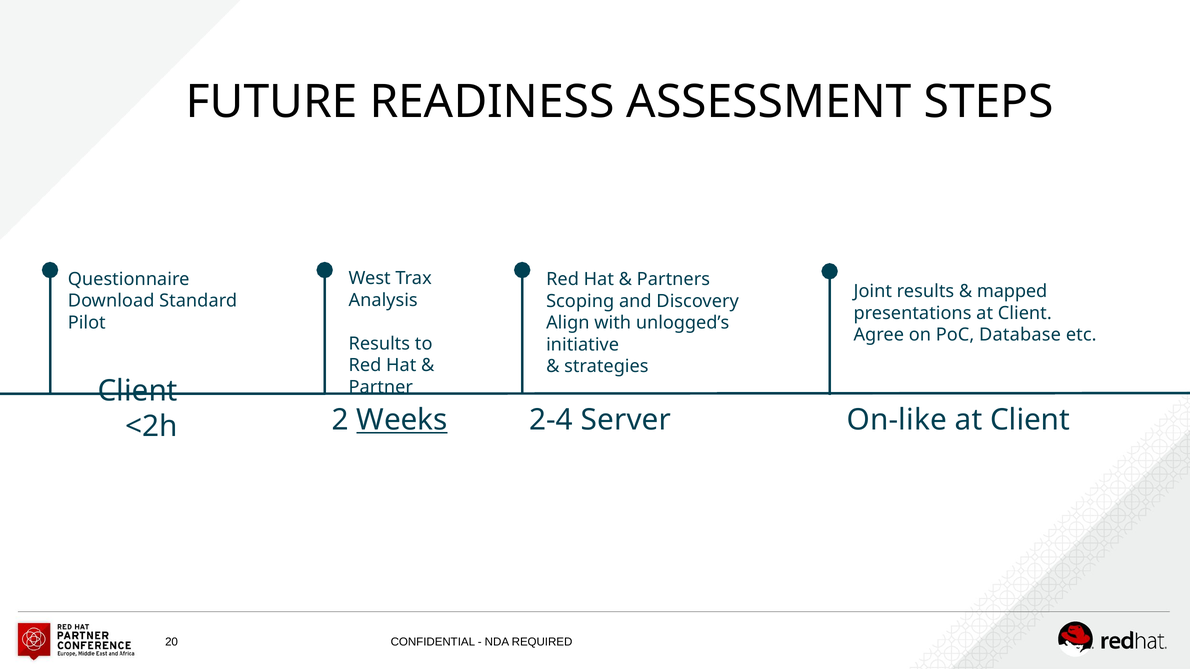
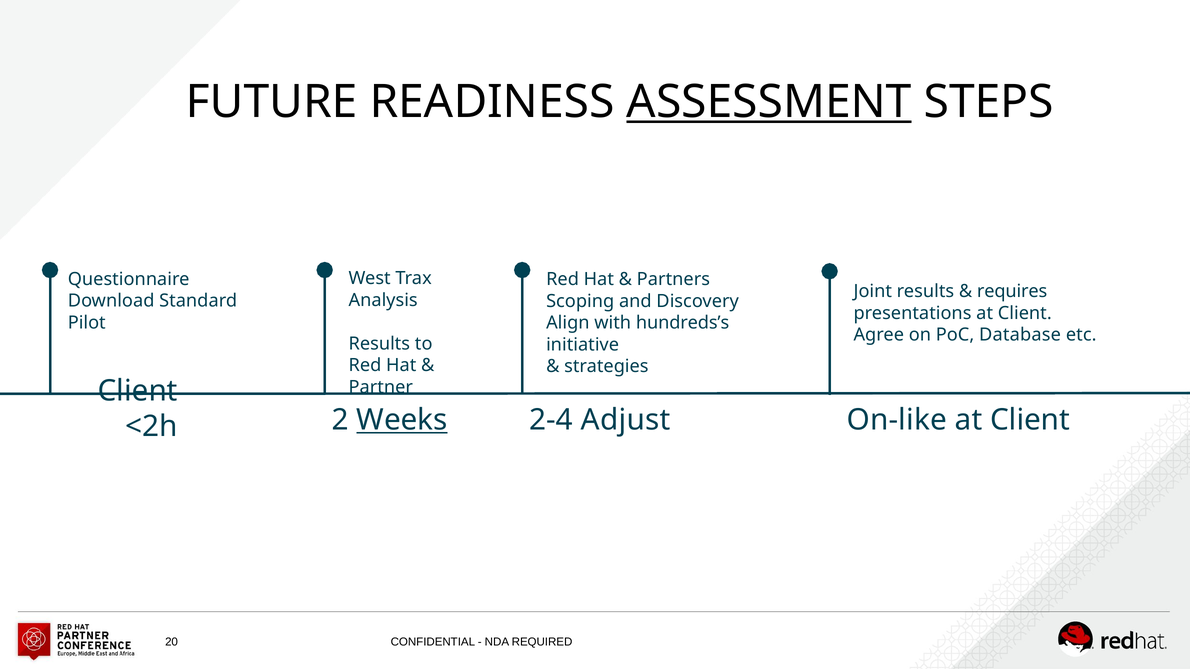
ASSESSMENT underline: none -> present
mapped: mapped -> requires
unlogged’s: unlogged’s -> hundreds’s
Server: Server -> Adjust
